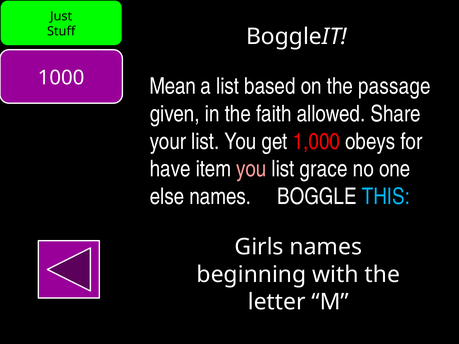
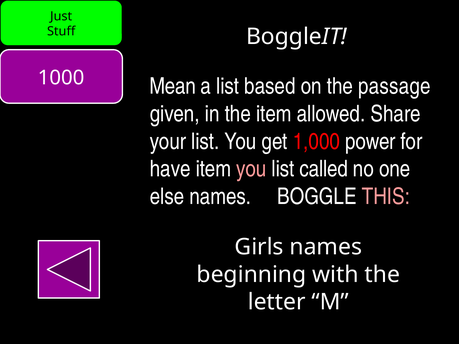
the faith: faith -> item
obeys: obeys -> power
grace: grace -> called
THIS colour: light blue -> pink
